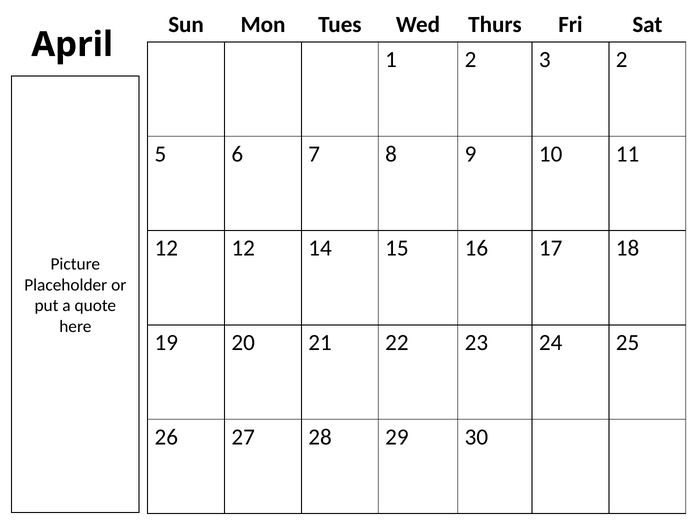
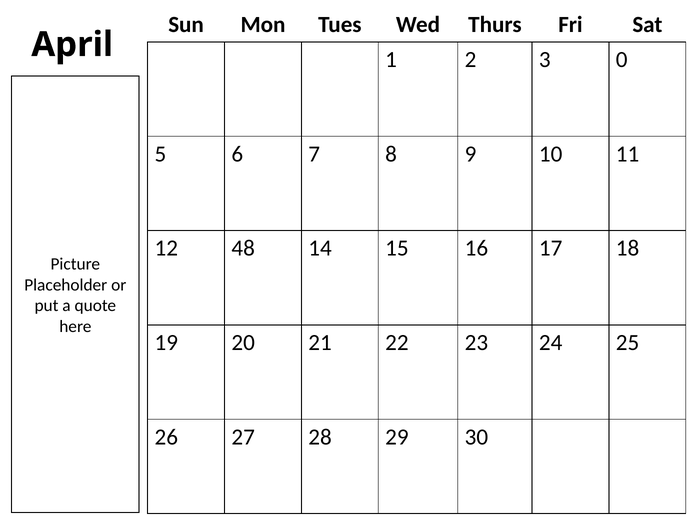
3 2: 2 -> 0
12 12: 12 -> 48
